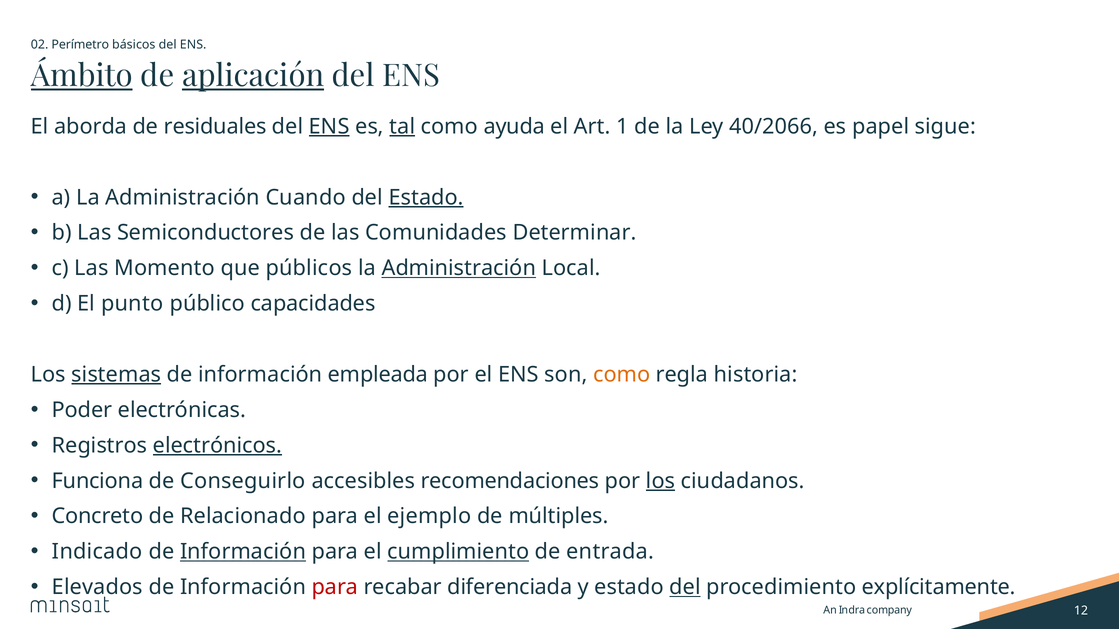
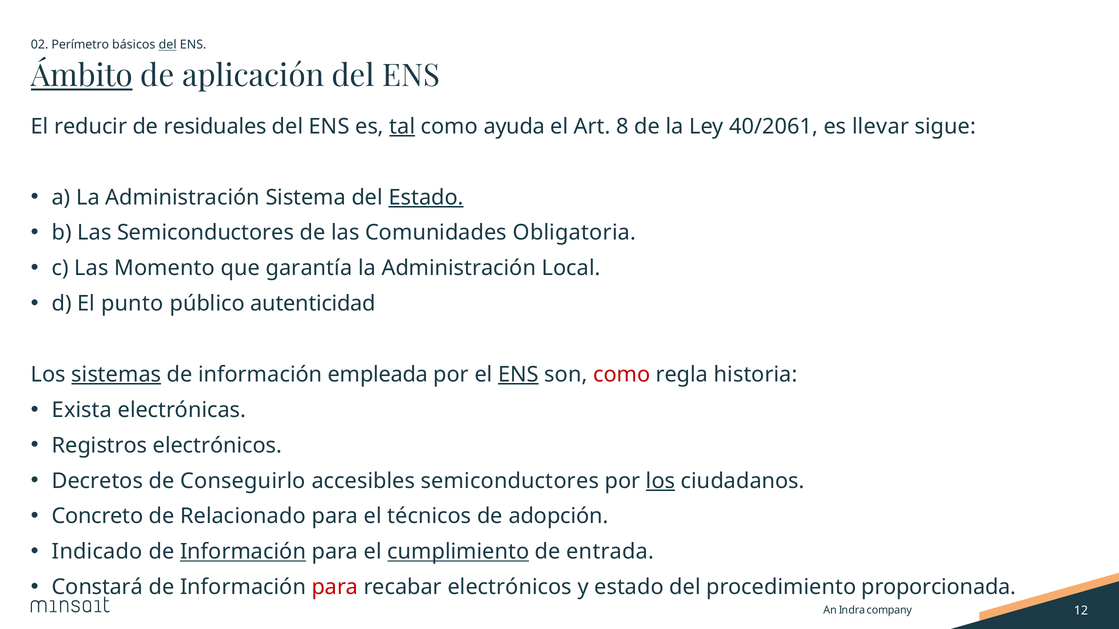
del at (168, 45) underline: none -> present
aplicación underline: present -> none
aborda: aborda -> reducir
ENS at (329, 127) underline: present -> none
1: 1 -> 8
40/2066: 40/2066 -> 40/2061
papel: papel -> llevar
Cuando: Cuando -> Sistema
Determinar: Determinar -> Obligatoria
públicos: públicos -> garantía
Administración at (459, 268) underline: present -> none
capacidades: capacidades -> autenticidad
ENS at (518, 375) underline: none -> present
como at (622, 375) colour: orange -> red
Poder: Poder -> Exista
electrónicos at (217, 446) underline: present -> none
Funciona: Funciona -> Decretos
accesibles recomendaciones: recomendaciones -> semiconductores
ejemplo: ejemplo -> técnicos
múltiples: múltiples -> adopción
Elevados: Elevados -> Constará
recabar diferenciada: diferenciada -> electrónicos
del at (685, 588) underline: present -> none
explícitamente: explícitamente -> proporcionada
